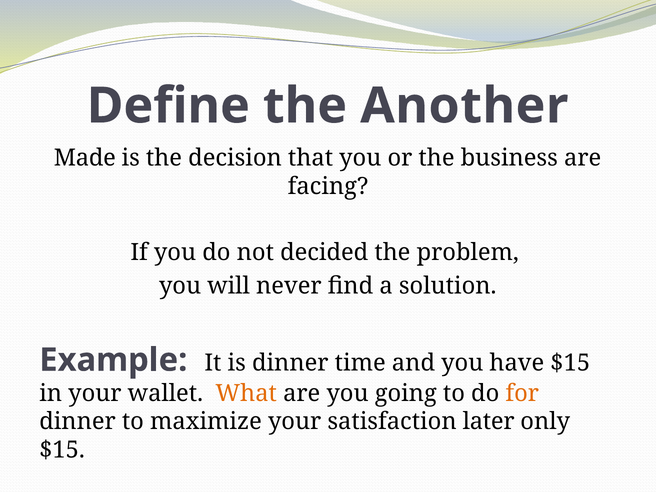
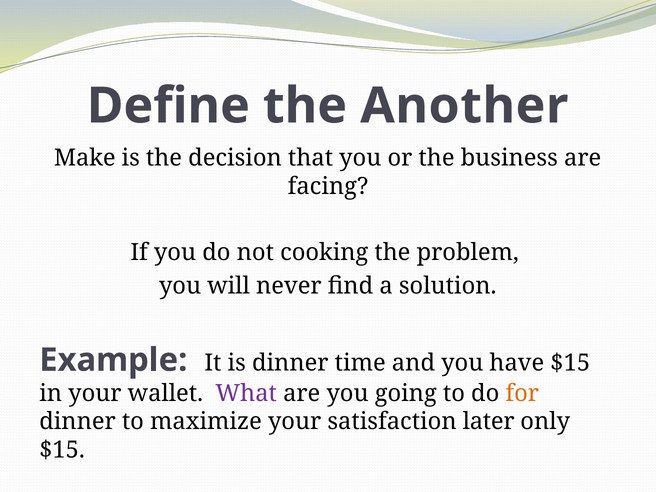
Made: Made -> Make
decided: decided -> cooking
What colour: orange -> purple
